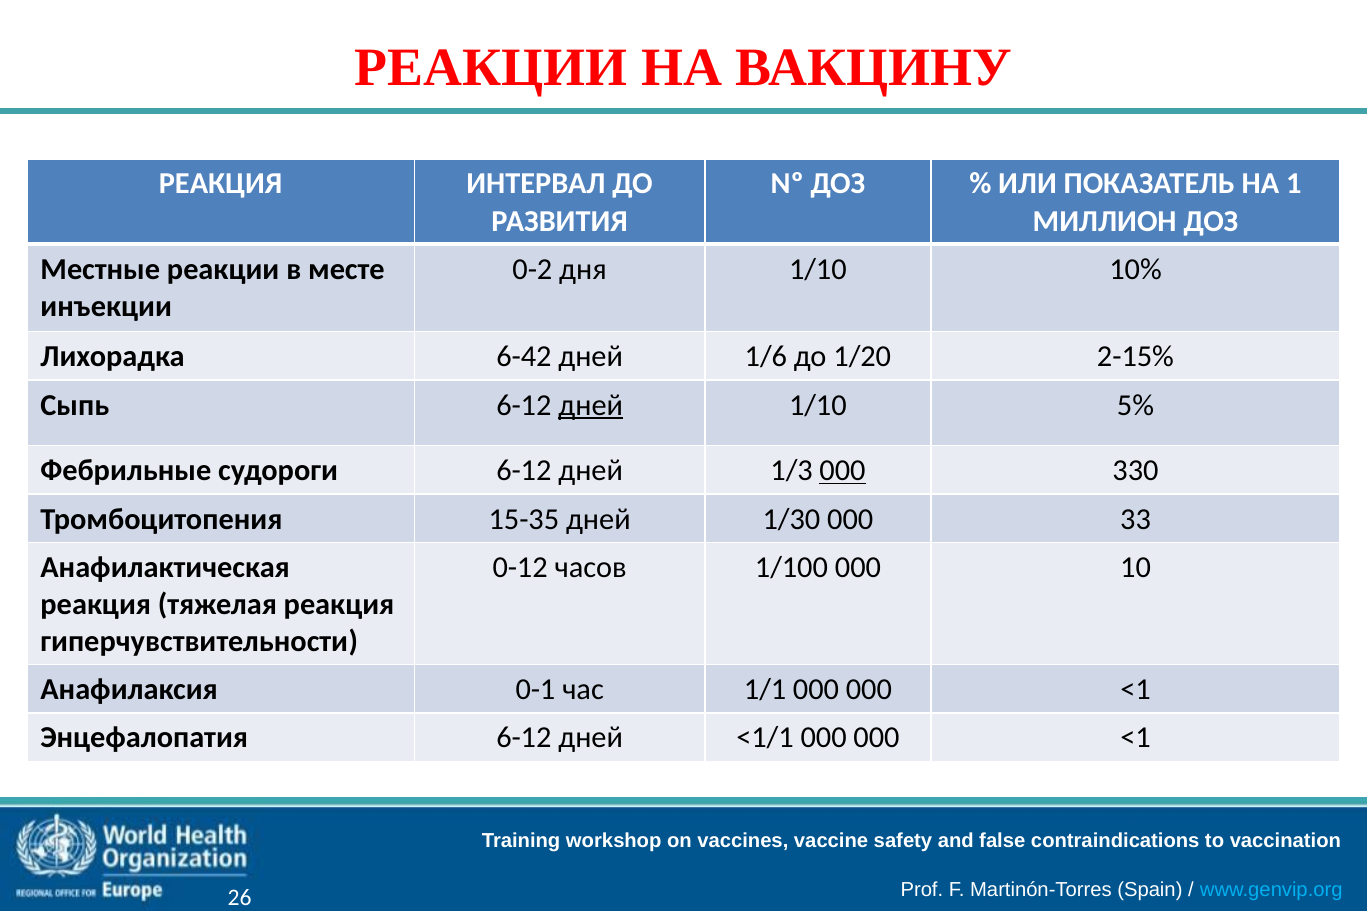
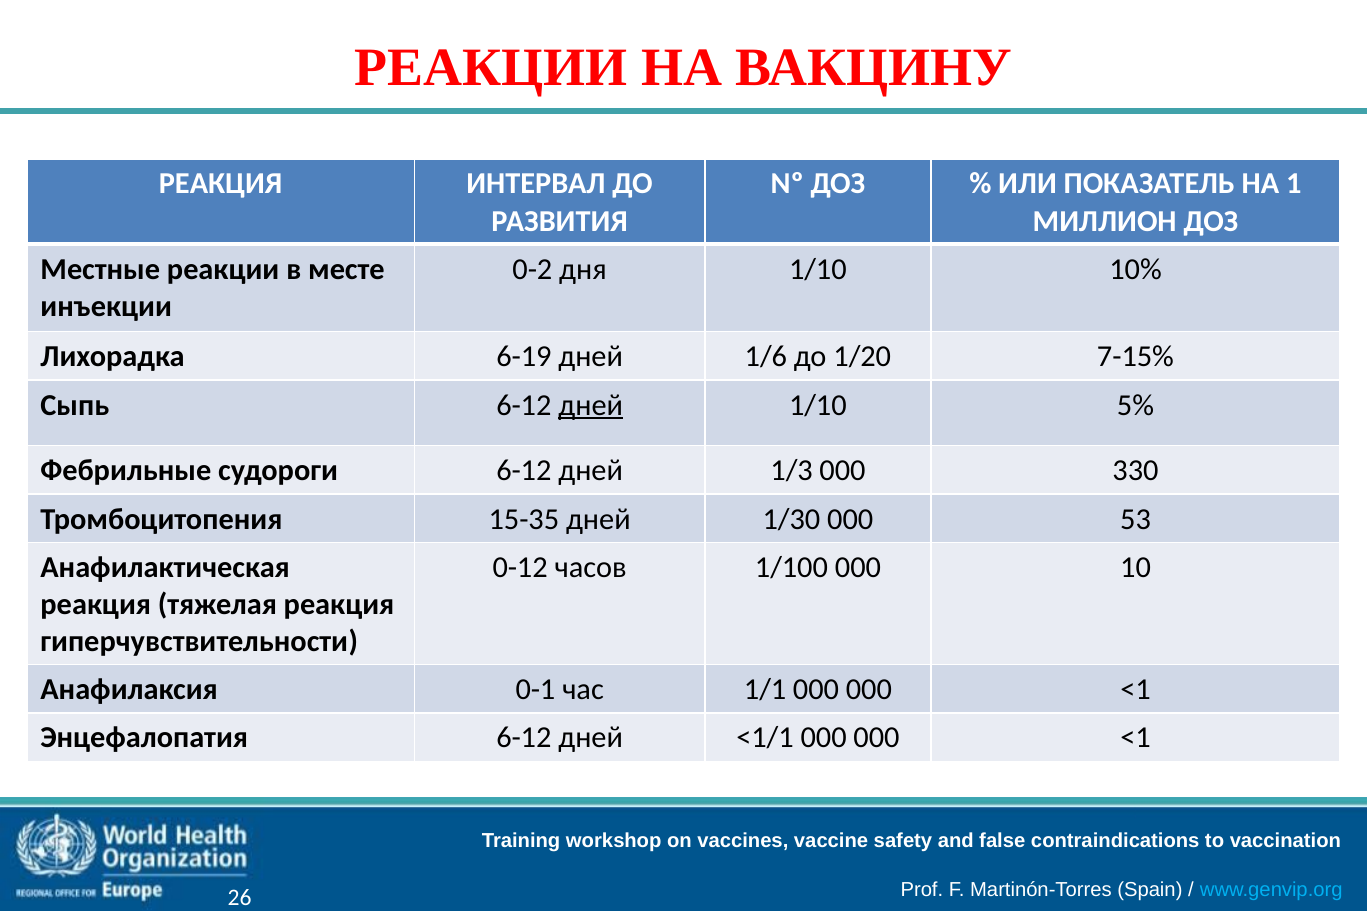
6-42: 6-42 -> 6-19
2-15%: 2-15% -> 7-15%
000 at (842, 471) underline: present -> none
33: 33 -> 53
